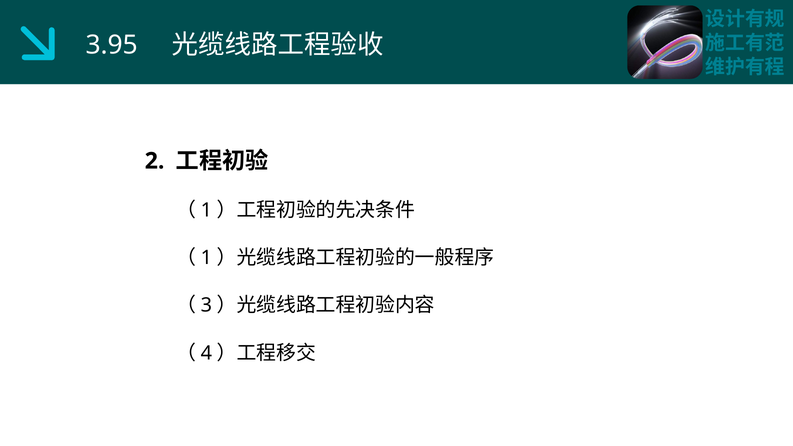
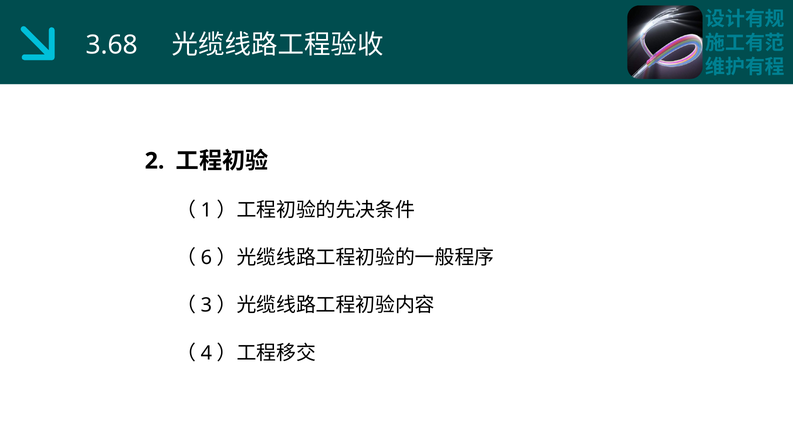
3.95: 3.95 -> 3.68
1 at (206, 258): 1 -> 6
